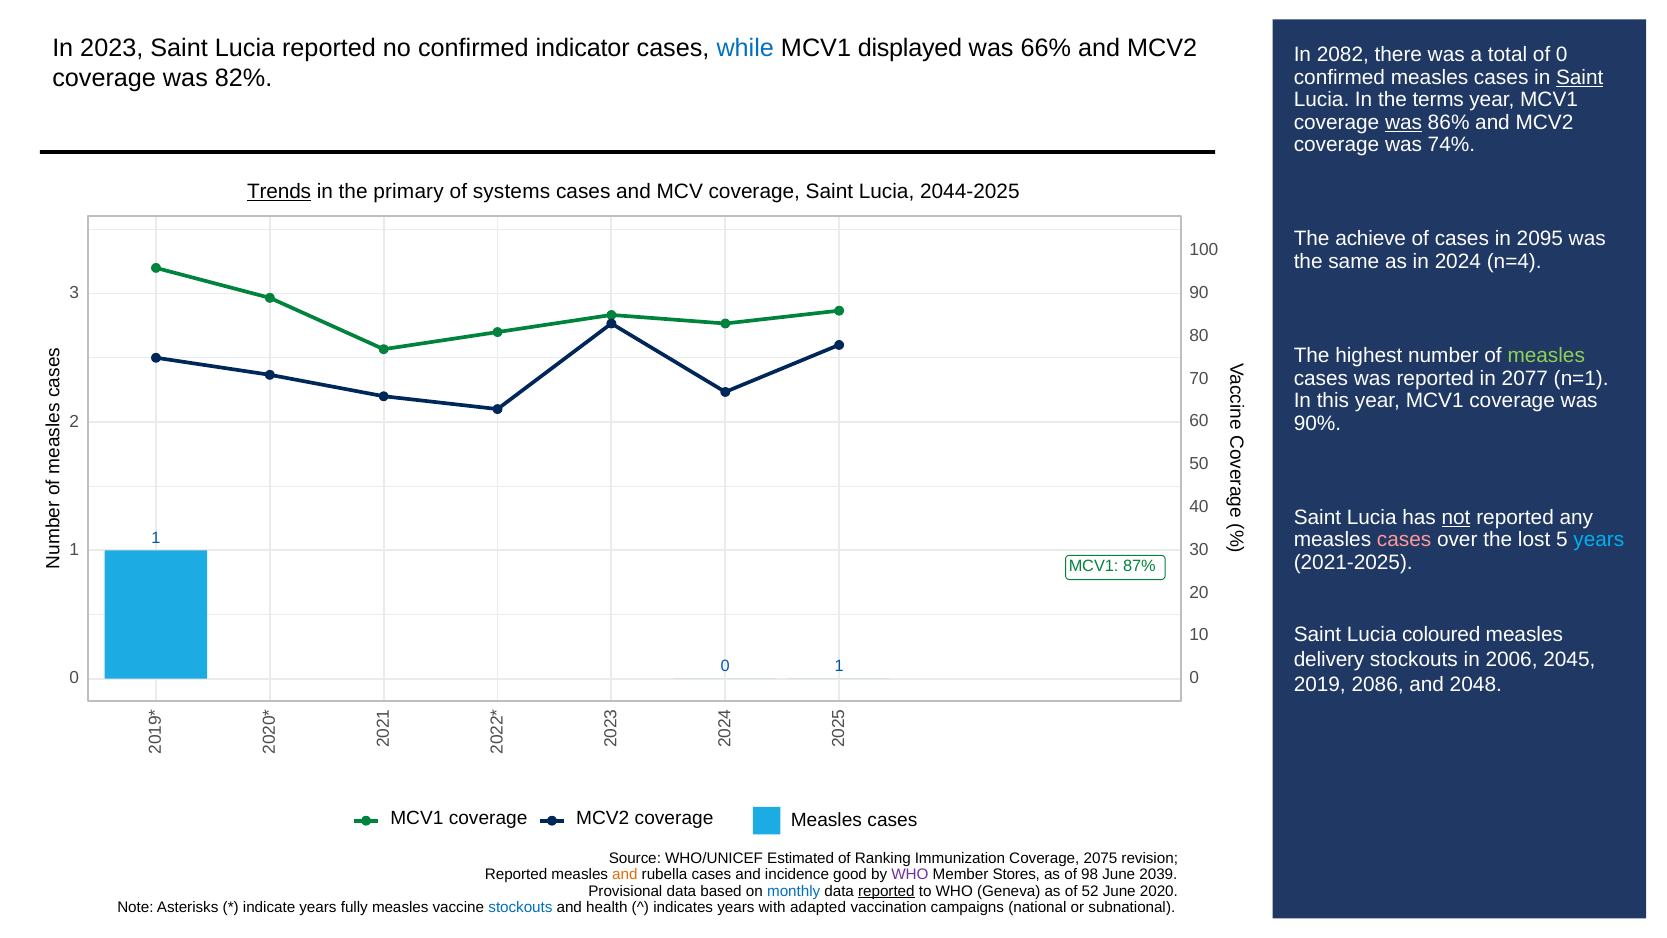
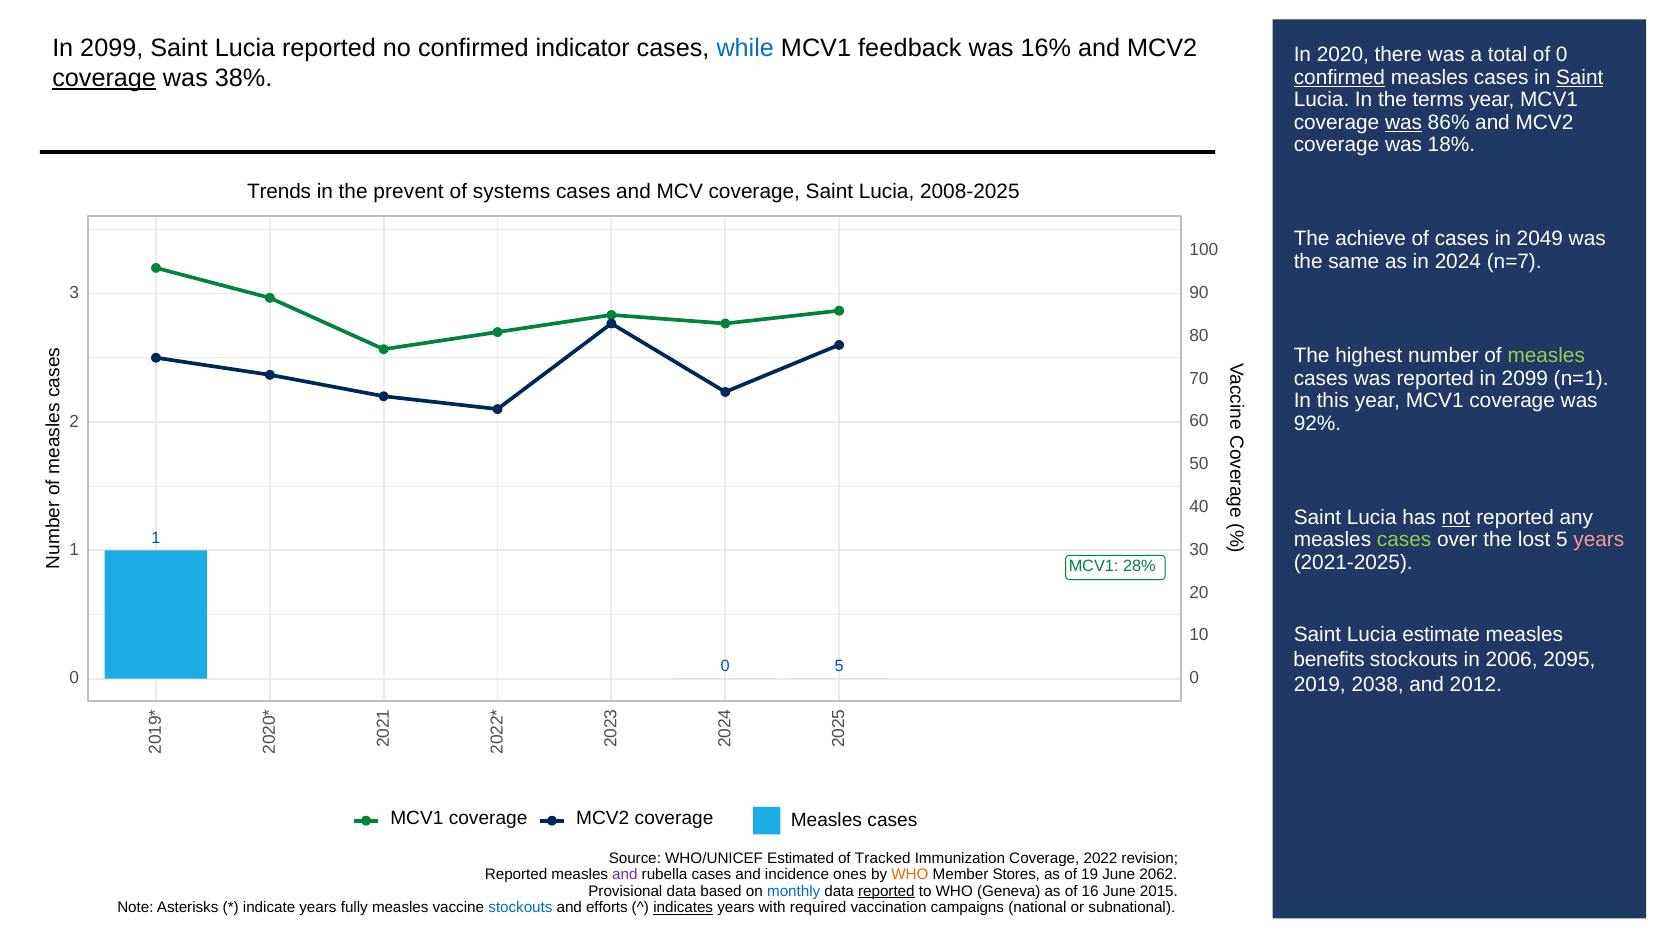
2023 at (112, 48): 2023 -> 2099
displayed: displayed -> feedback
66%: 66% -> 16%
2082: 2082 -> 2020
coverage at (104, 78) underline: none -> present
82%: 82% -> 38%
confirmed at (1339, 77) underline: none -> present
74%: 74% -> 18%
Trends underline: present -> none
primary: primary -> prevent
2044-2025: 2044-2025 -> 2008-2025
2095: 2095 -> 2049
n=4: n=4 -> n=7
reported in 2077: 2077 -> 2099
90%: 90% -> 92%
cases at (1404, 540) colour: pink -> light green
years at (1599, 540) colour: light blue -> pink
87%: 87% -> 28%
coloured: coloured -> estimate
delivery: delivery -> benefits
2045: 2045 -> 2095
1 at (839, 666): 1 -> 5
2086: 2086 -> 2038
2048: 2048 -> 2012
Ranking: Ranking -> Tracked
2075: 2075 -> 2022
and at (625, 874) colour: orange -> purple
good: good -> ones
WHO at (910, 874) colour: purple -> orange
98: 98 -> 19
2039: 2039 -> 2062
52: 52 -> 16
2020: 2020 -> 2015
health: health -> efforts
indicates underline: none -> present
adapted: adapted -> required
